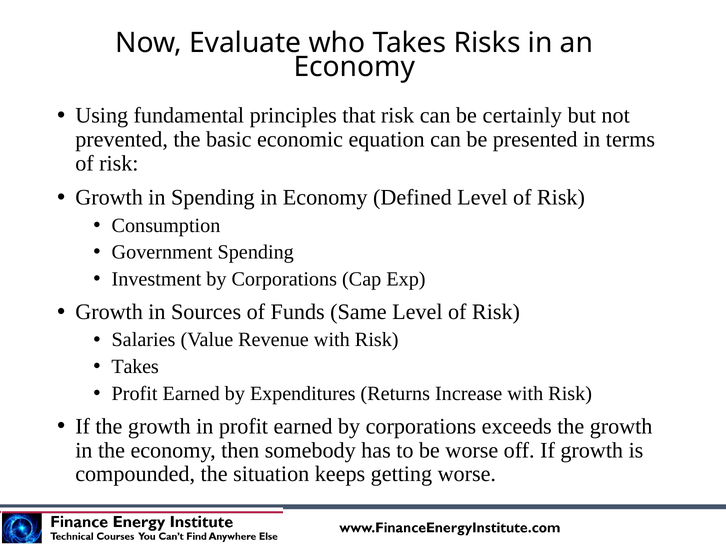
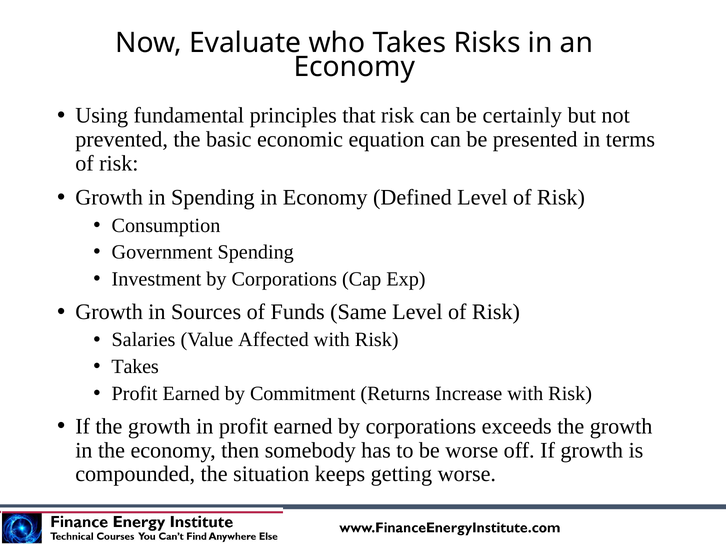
Revenue: Revenue -> Affected
Expenditures: Expenditures -> Commitment
